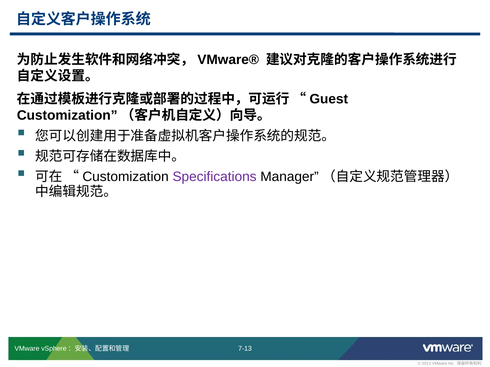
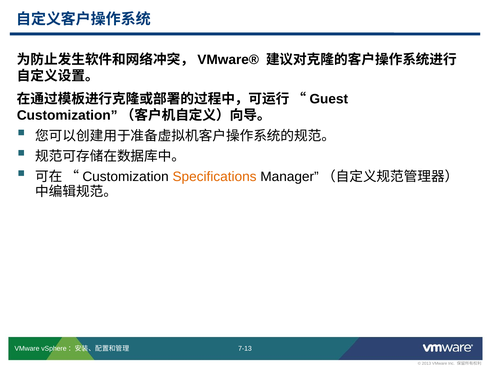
Specifications colour: purple -> orange
